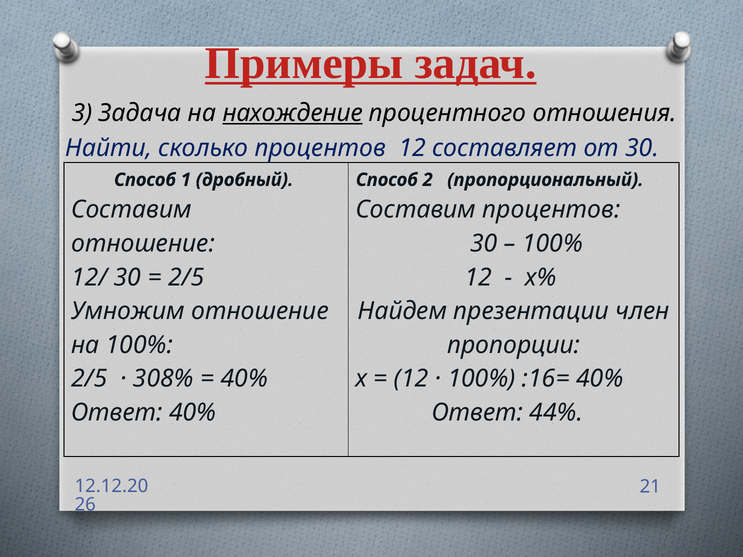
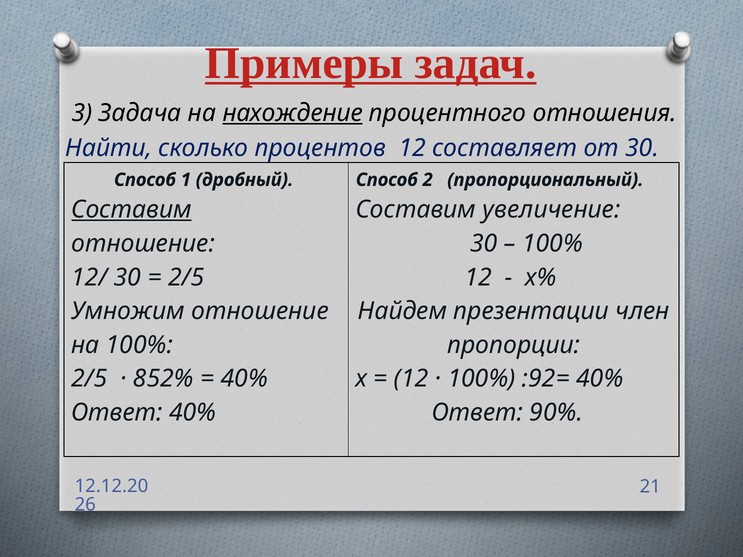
Составим at (131, 210) underline: none -> present
Составим процентов: процентов -> увеличение
308%: 308% -> 852%
:16=: :16= -> :92=
44%: 44% -> 90%
